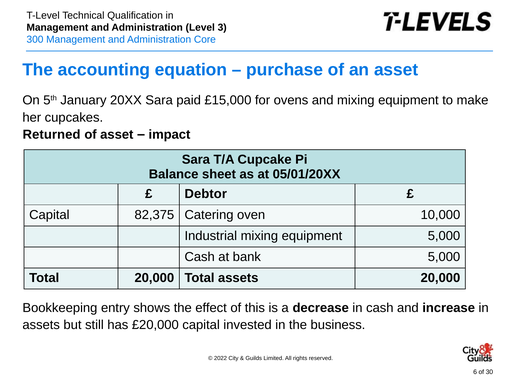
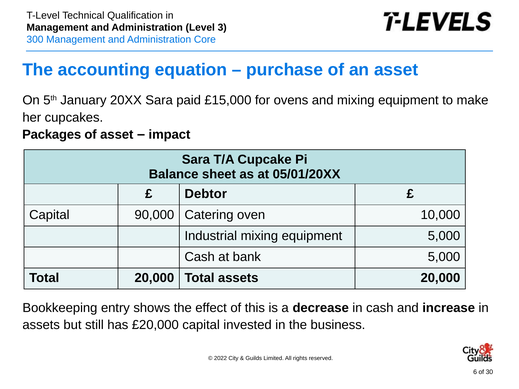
Returned: Returned -> Packages
82,375: 82,375 -> 90,000
